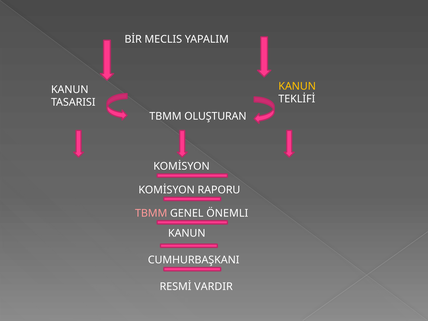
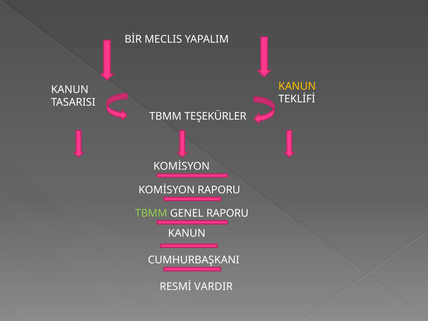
OLUŞTURAN: OLUŞTURAN -> TEŞEKÜRLER
TBMM at (151, 213) colour: pink -> light green
GENEL ÖNEMLI: ÖNEMLI -> RAPORU
